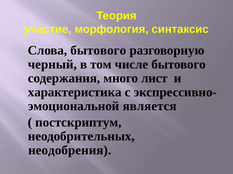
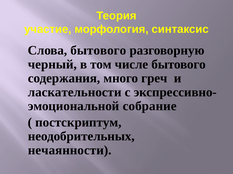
лист: лист -> греч
характеристика: характеристика -> ласкательности
является: является -> собрание
неодобрения: неодобрения -> нечаянности
